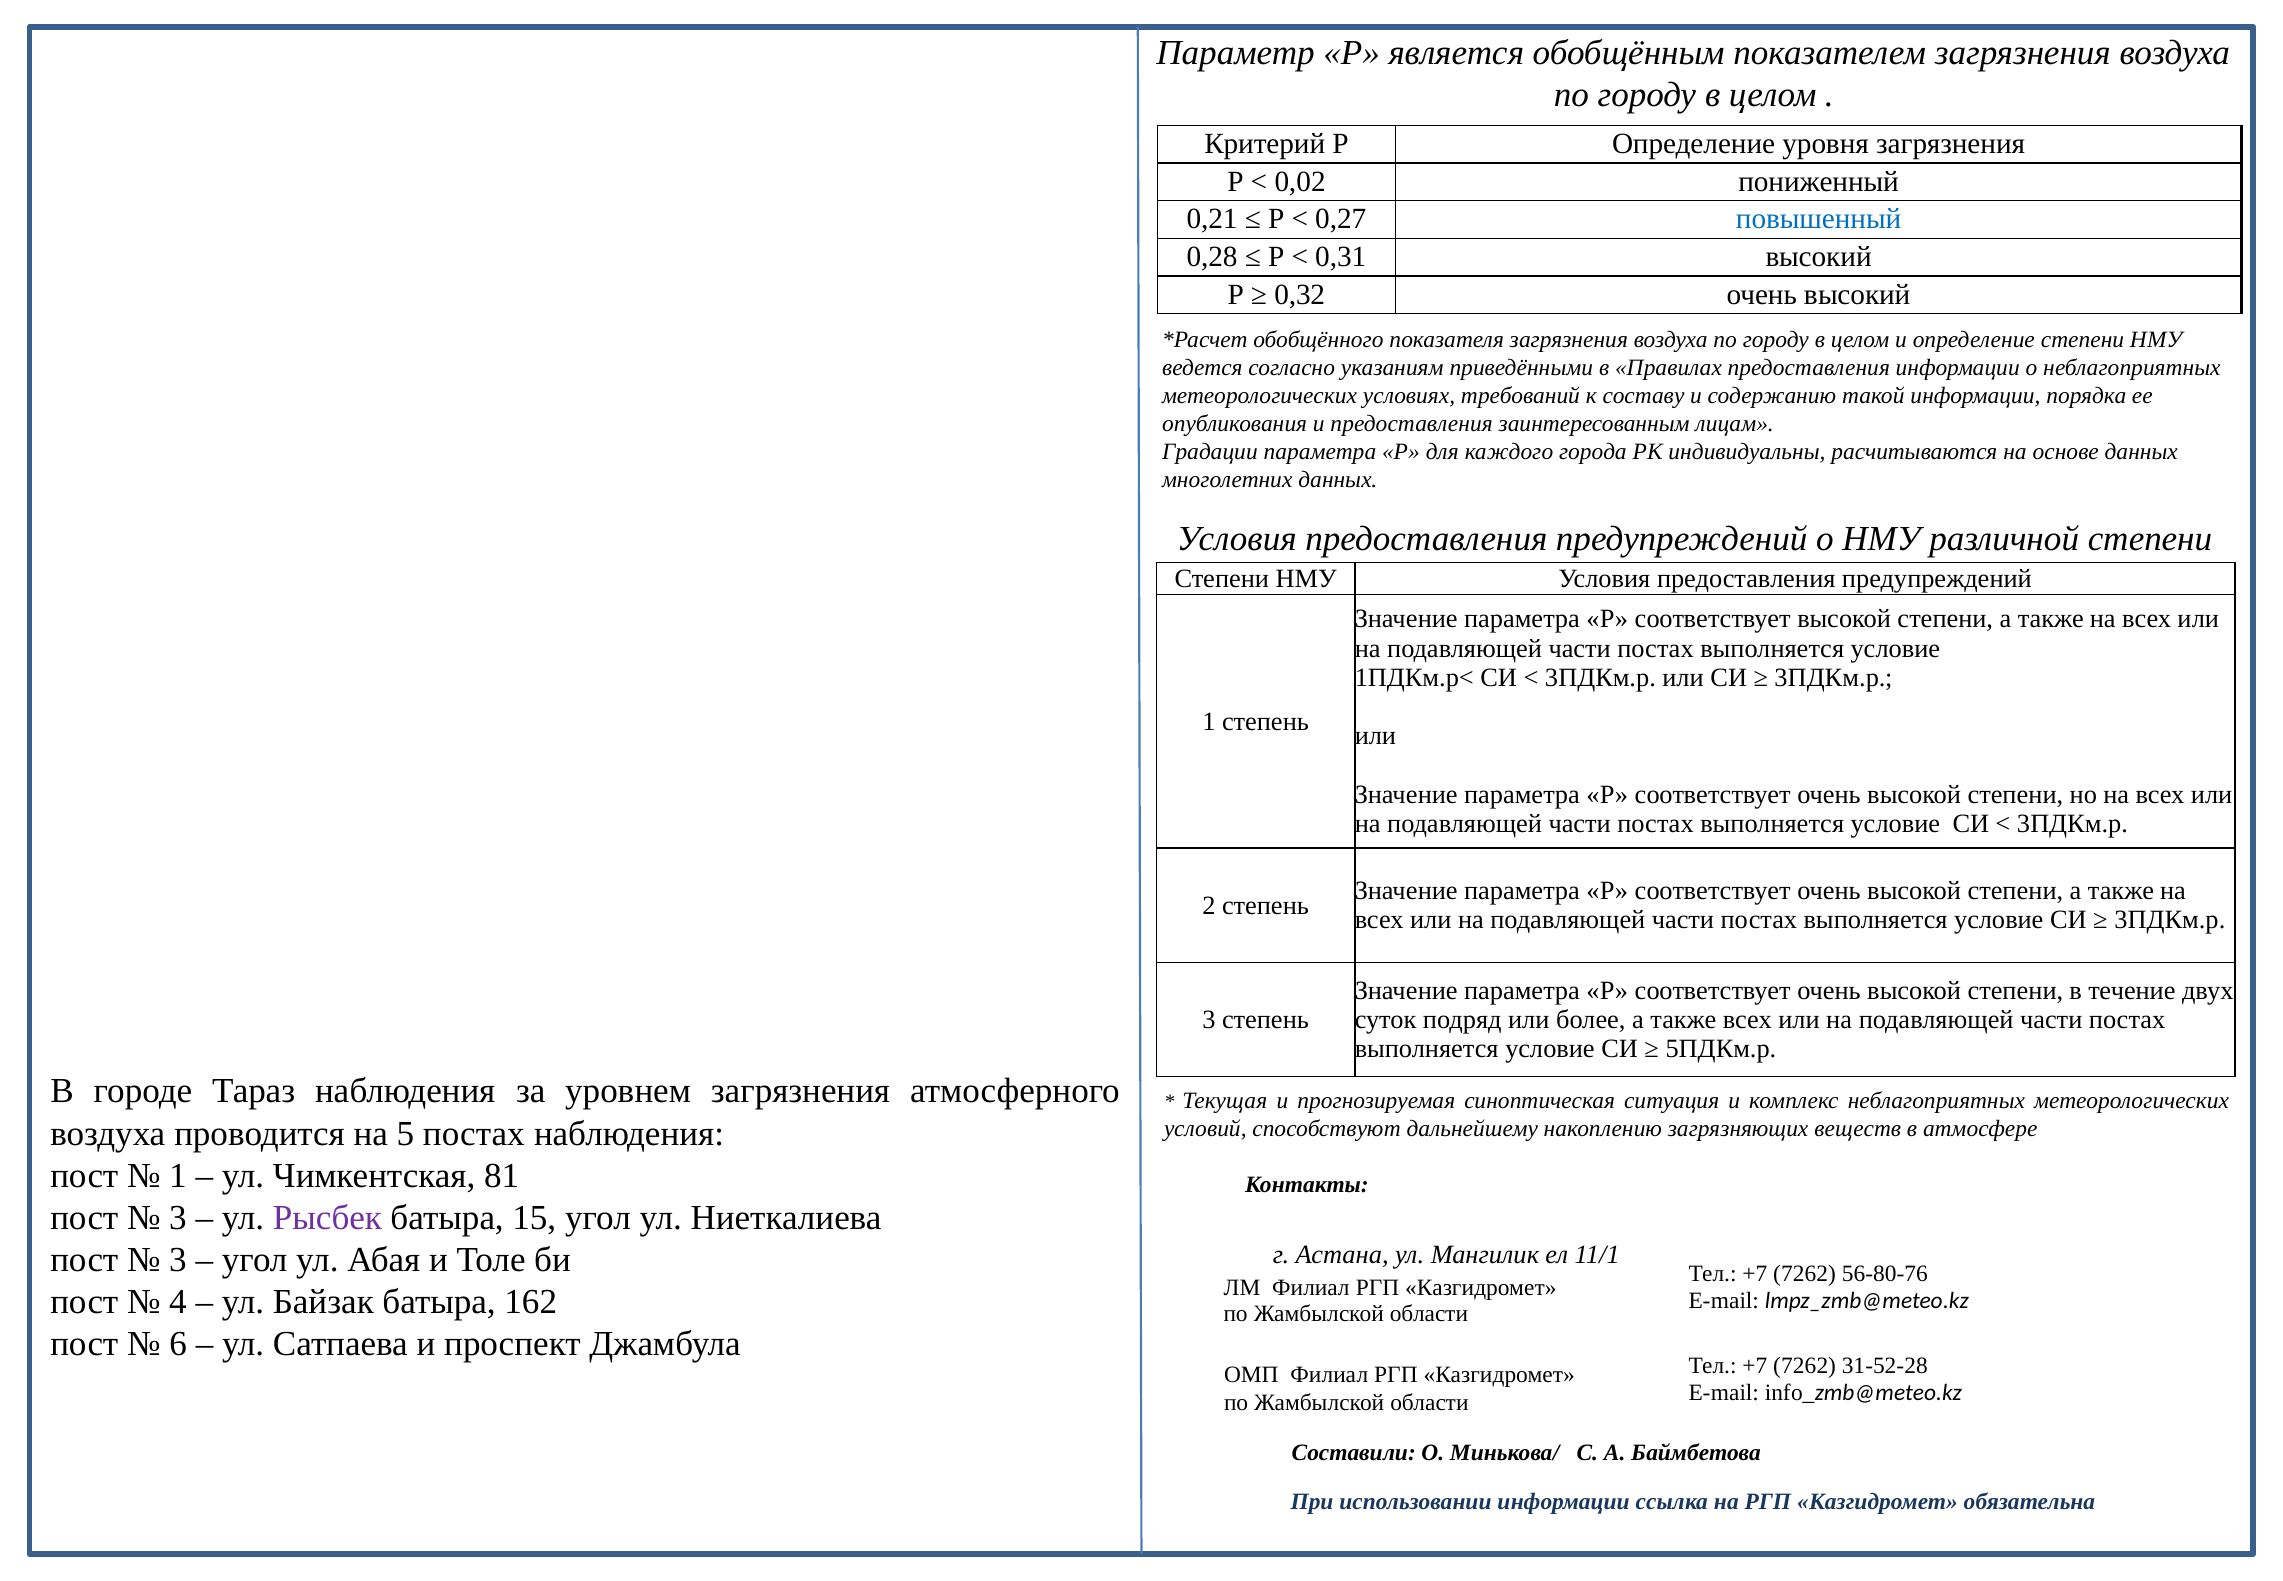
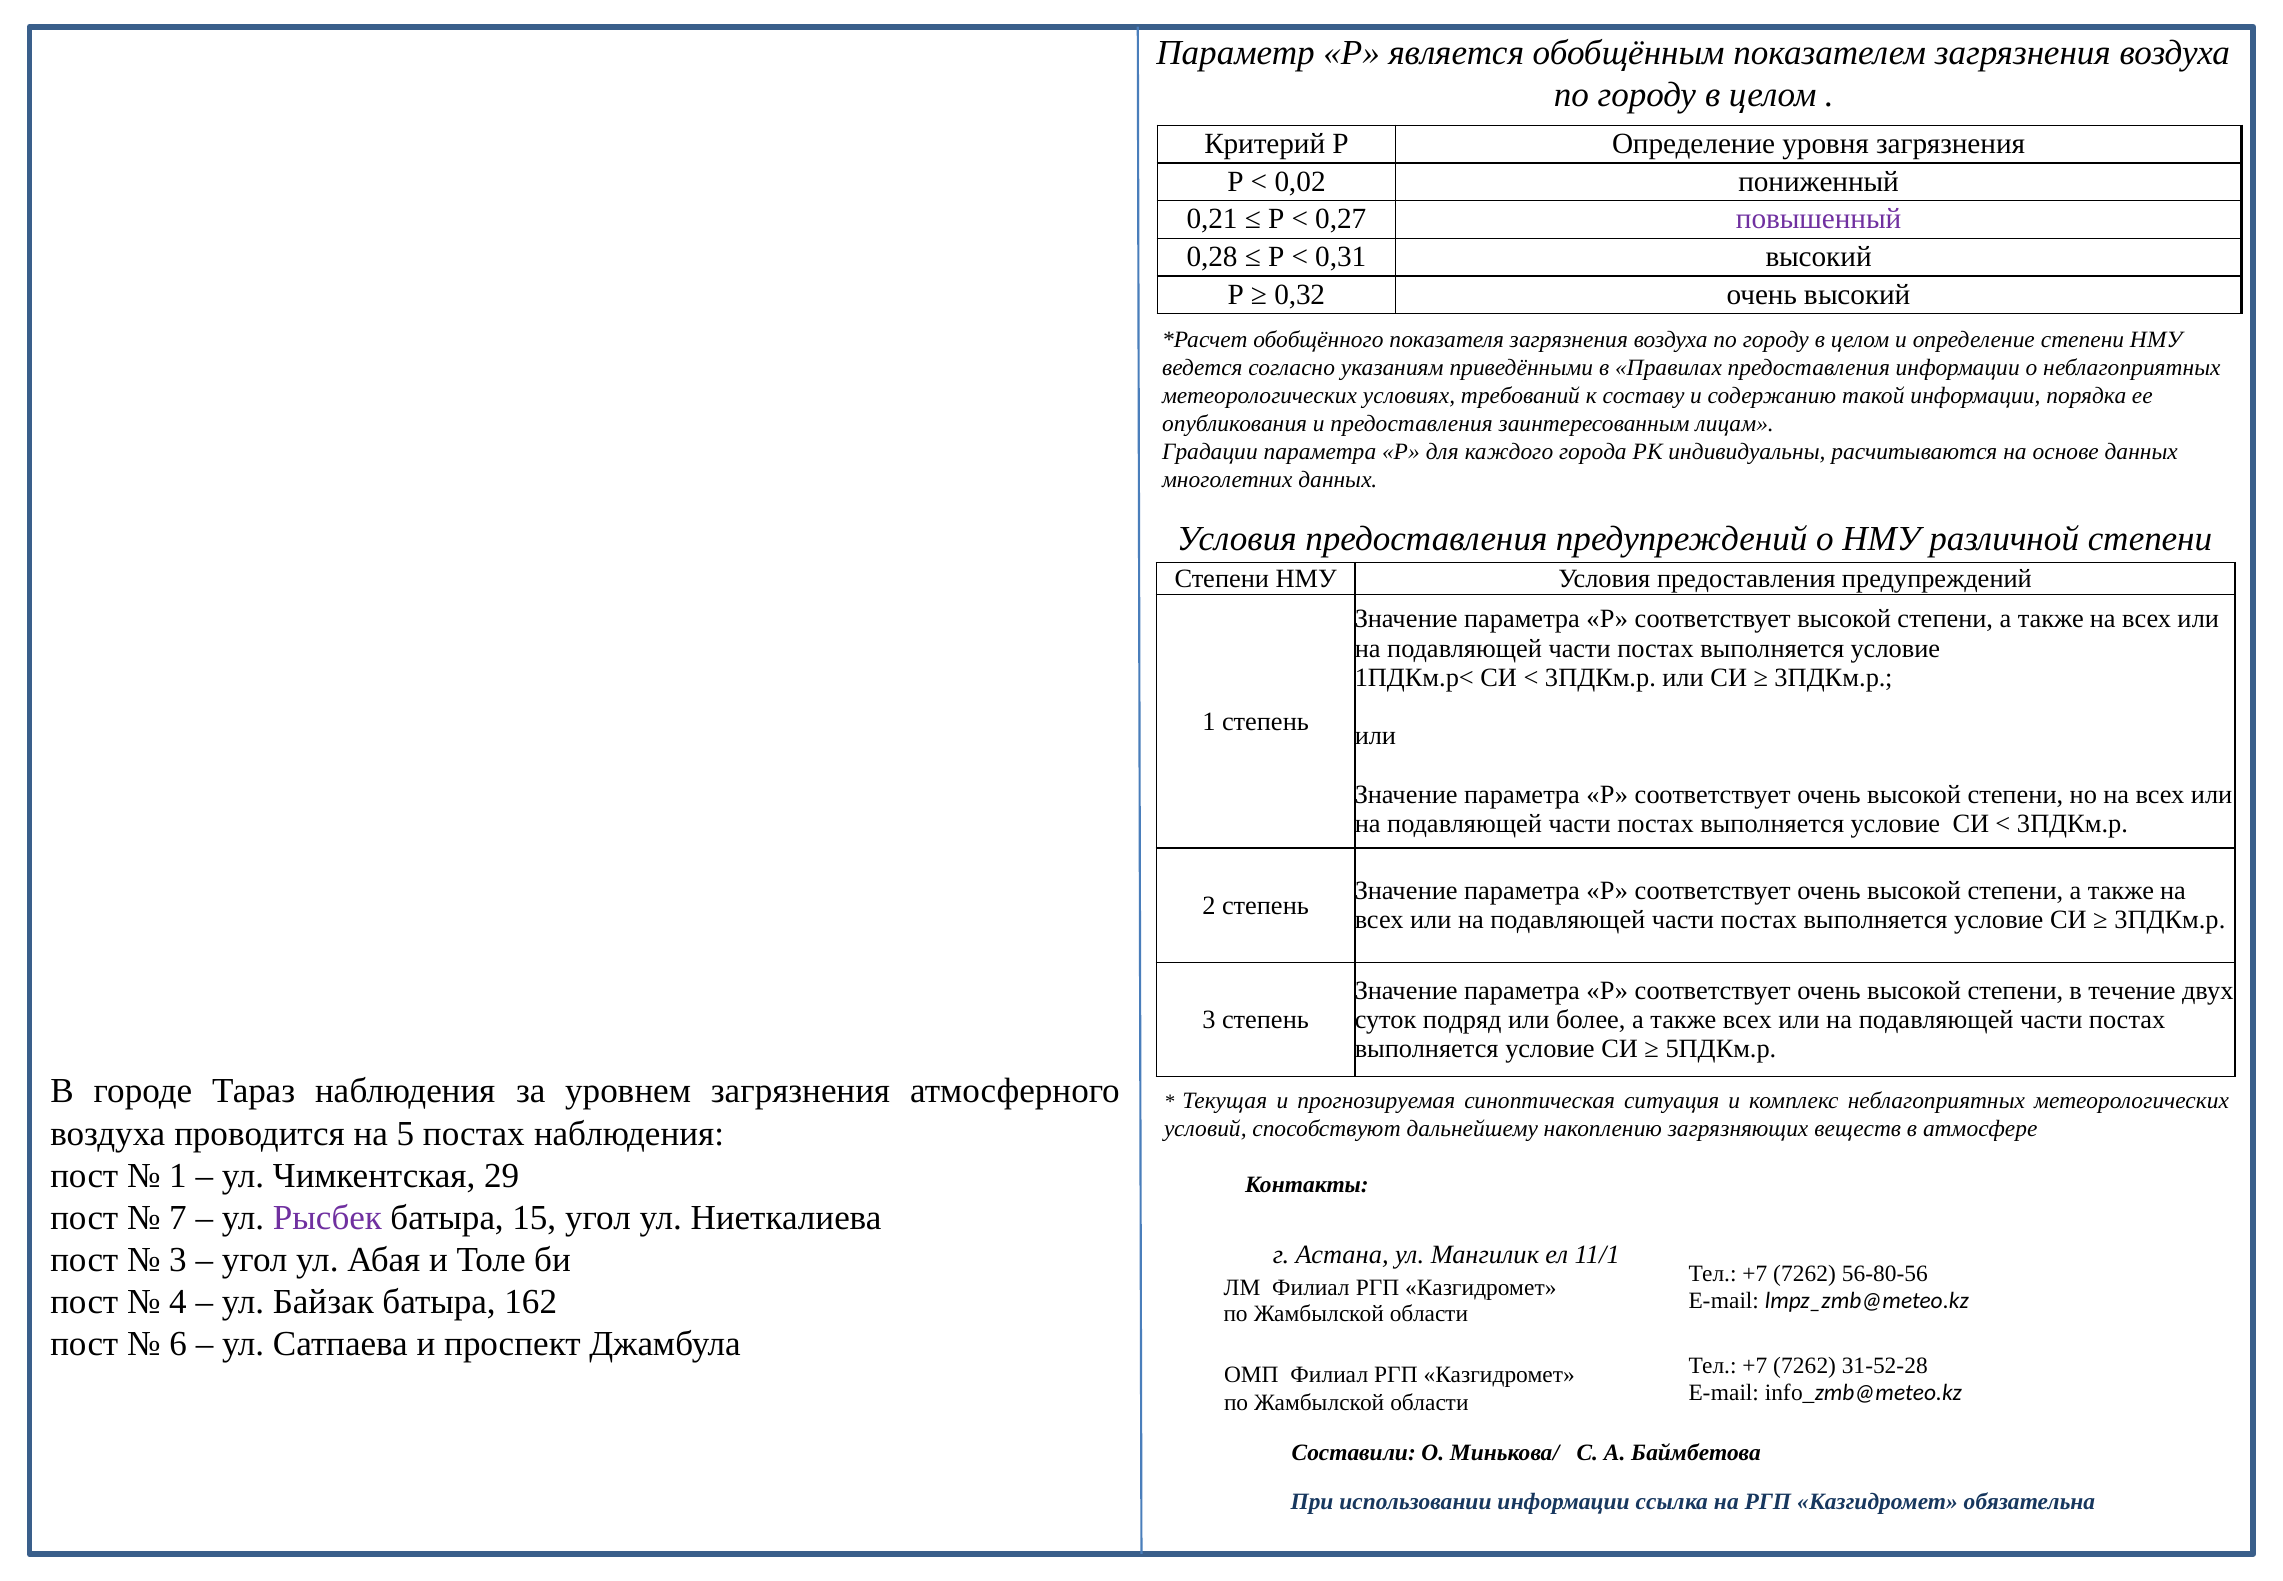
повышенный colour: blue -> purple
81: 81 -> 29
3 at (178, 1217): 3 -> 7
56-80-76: 56-80-76 -> 56-80-56
